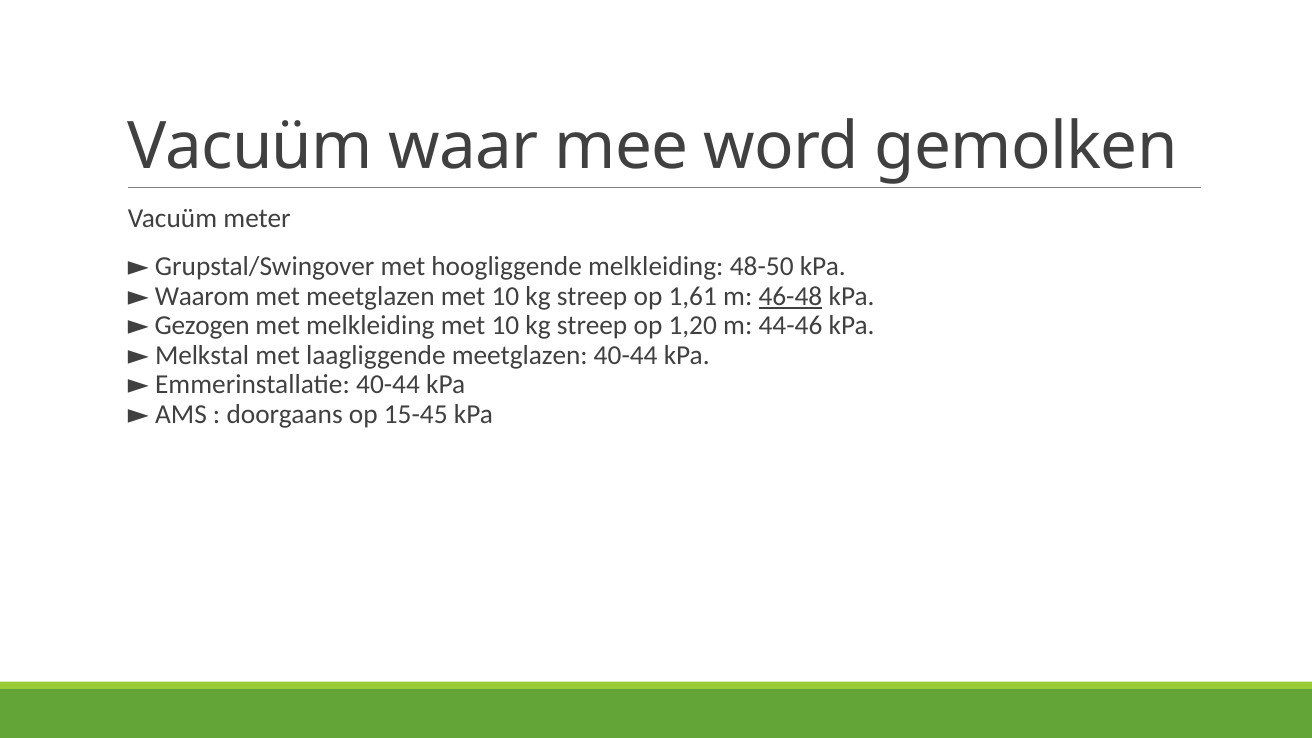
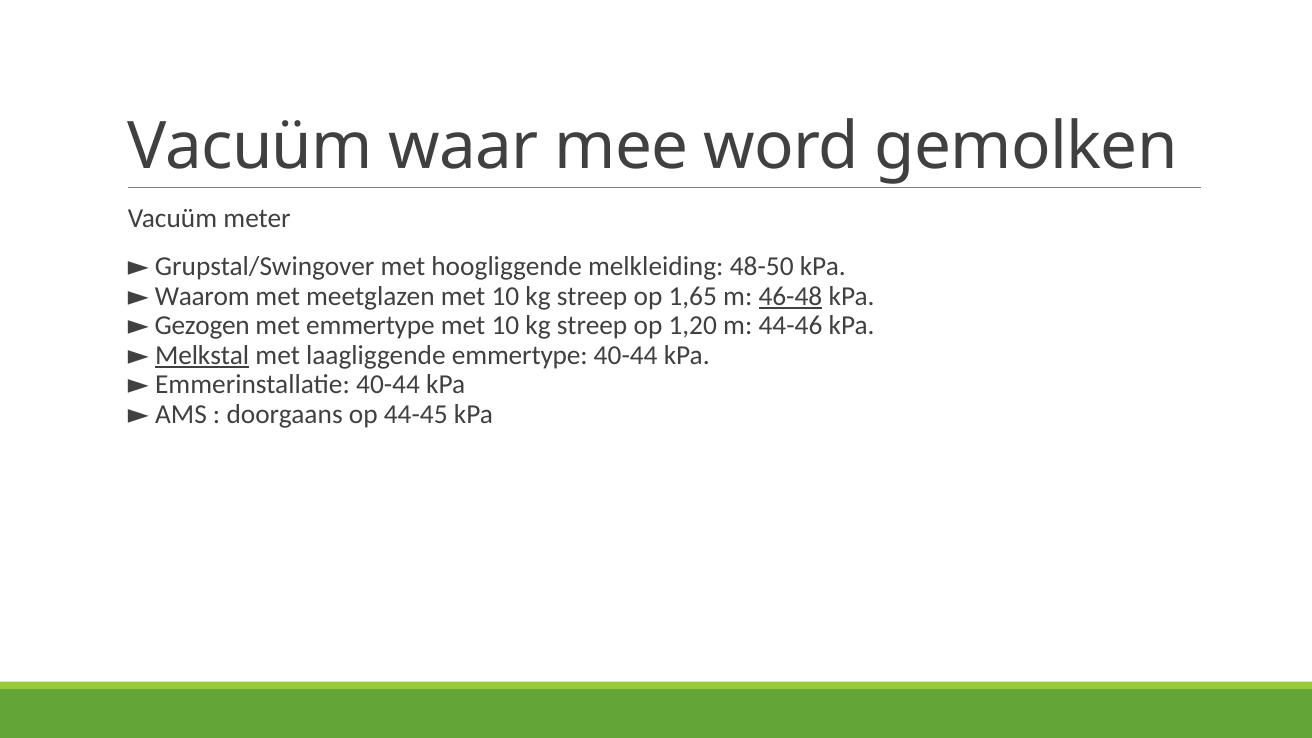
1,61: 1,61 -> 1,65
met melkleiding: melkleiding -> emmertype
Melkstal underline: none -> present
laagliggende meetglazen: meetglazen -> emmertype
15-45: 15-45 -> 44-45
